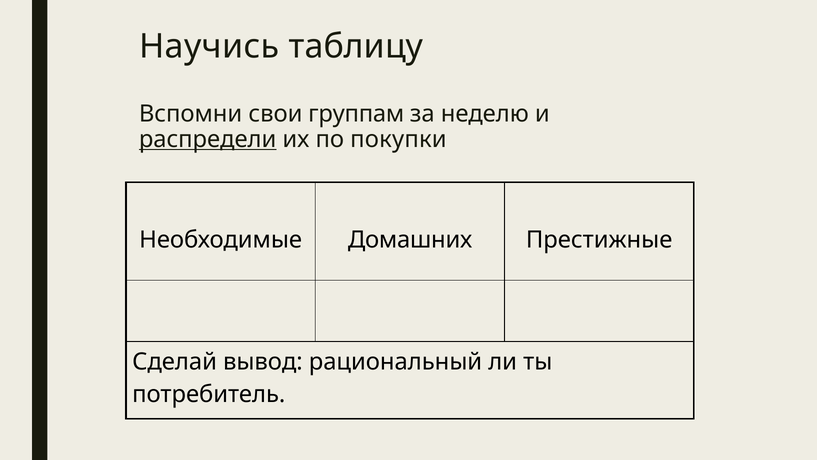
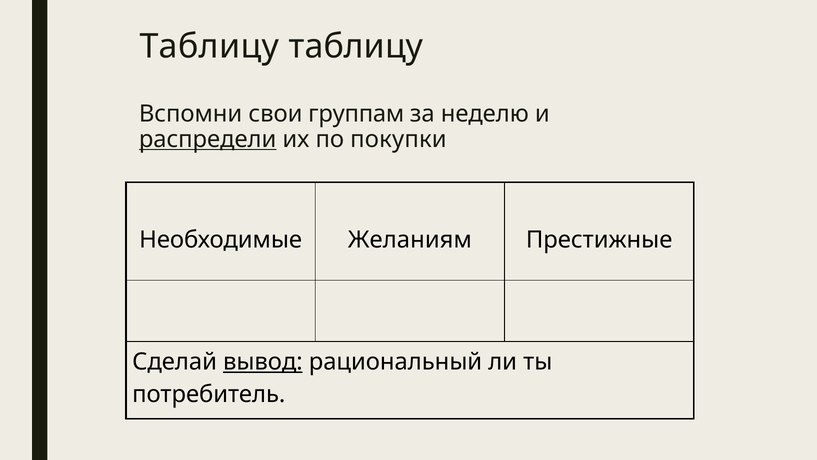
Научись at (209, 46): Научись -> Таблицу
Домашних: Домашних -> Желаниям
вывод underline: none -> present
